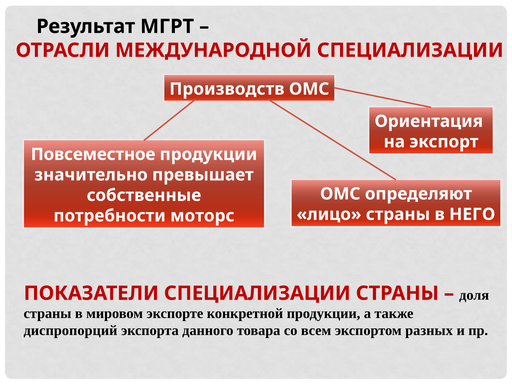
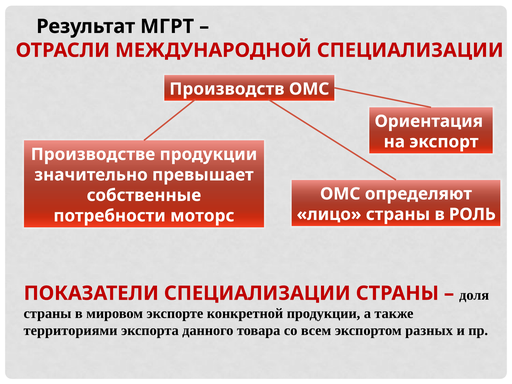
Повсеместное: Повсеместное -> Производстве
НЕГО: НЕГО -> РОЛЬ
диспропорций: диспропорций -> территориями
